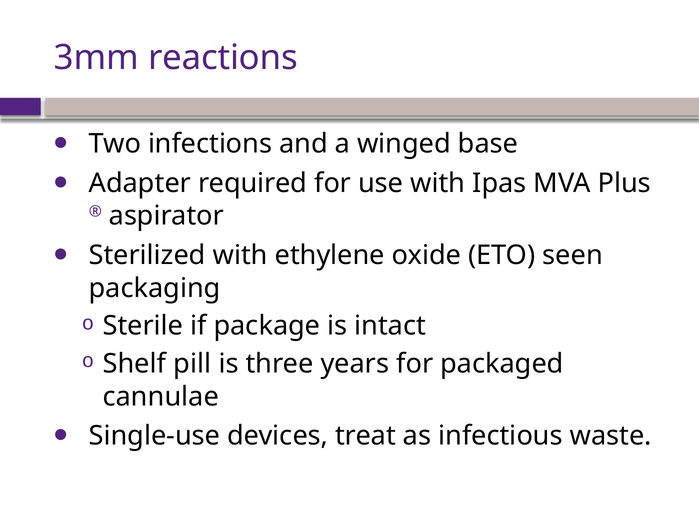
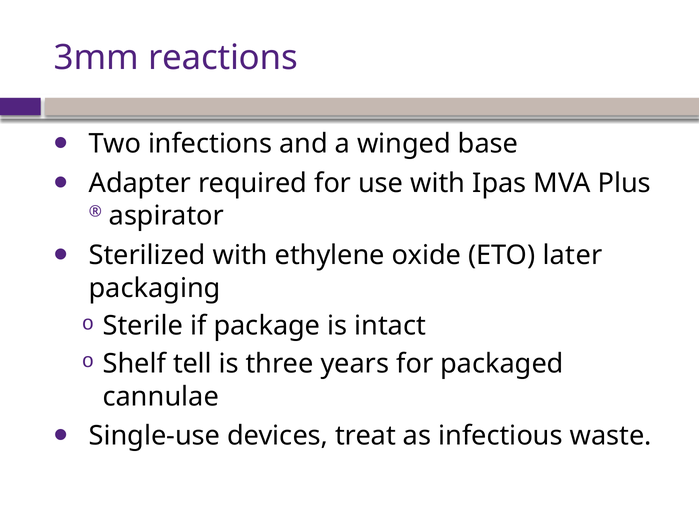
seen: seen -> later
pill: pill -> tell
